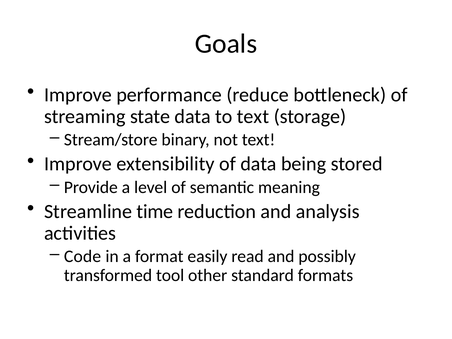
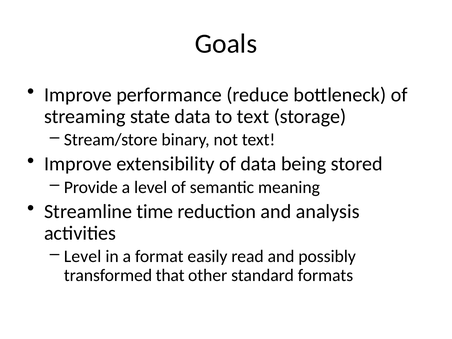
Code at (83, 256): Code -> Level
tool: tool -> that
